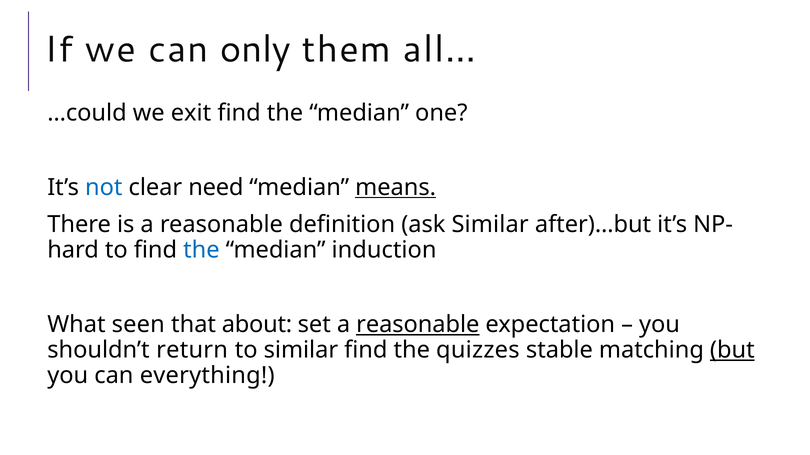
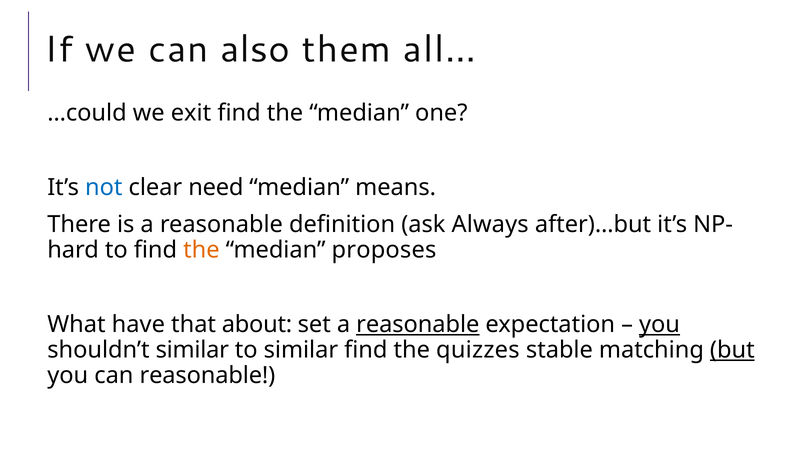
only: only -> also
means underline: present -> none
ask Similar: Similar -> Always
the at (201, 250) colour: blue -> orange
induction: induction -> proposes
seen: seen -> have
you at (660, 325) underline: none -> present
shouldn’t return: return -> similar
can everything: everything -> reasonable
